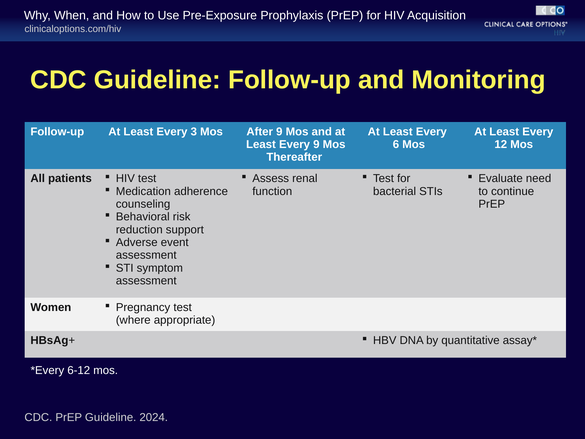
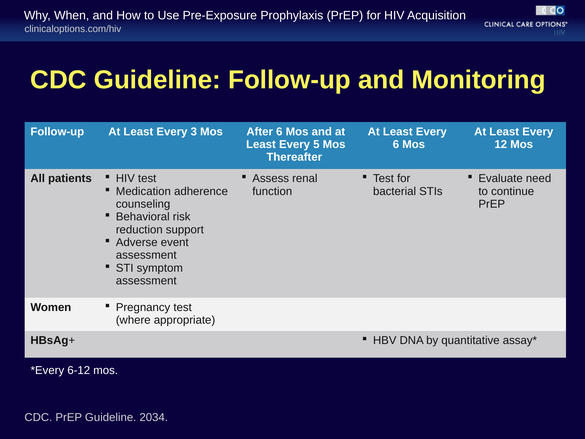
After 9: 9 -> 6
Every 9: 9 -> 5
2024: 2024 -> 2034
